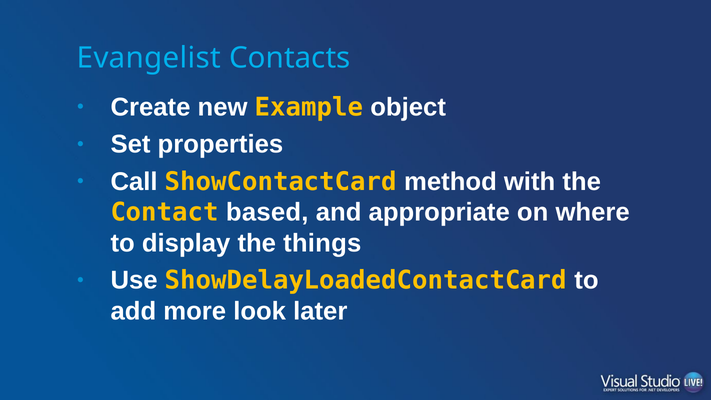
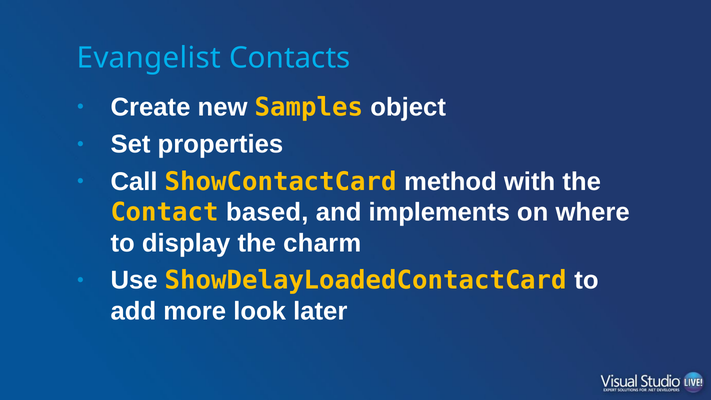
Example: Example -> Samples
appropriate: appropriate -> implements
things: things -> charm
